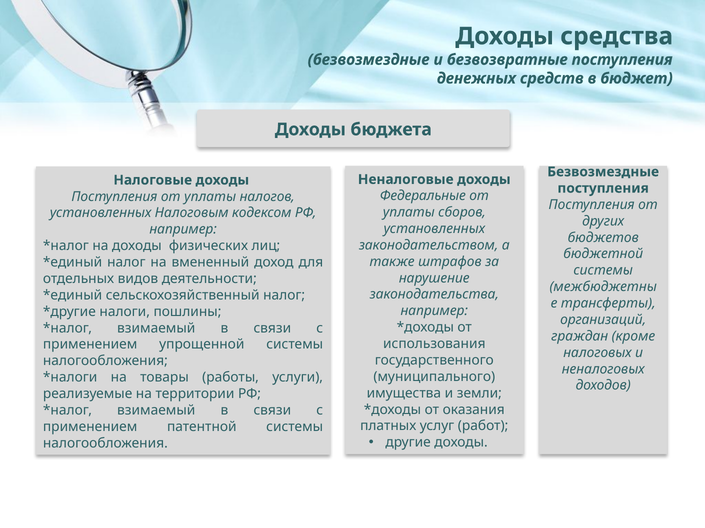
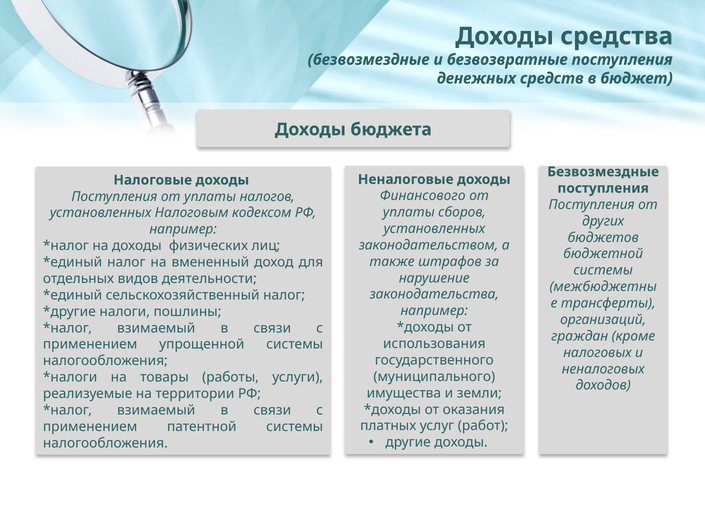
Федеральные: Федеральные -> Финансового
